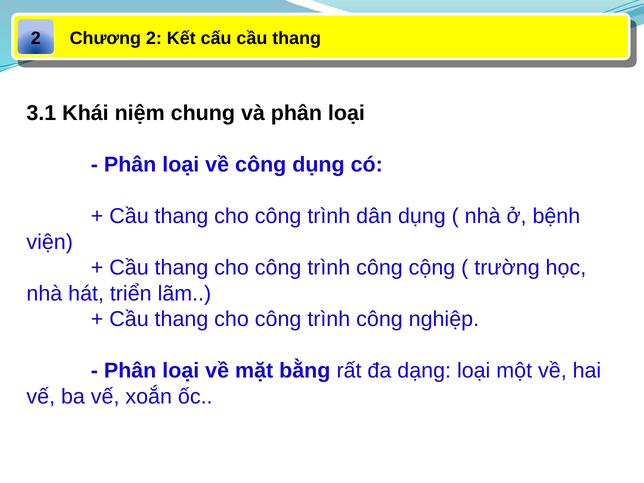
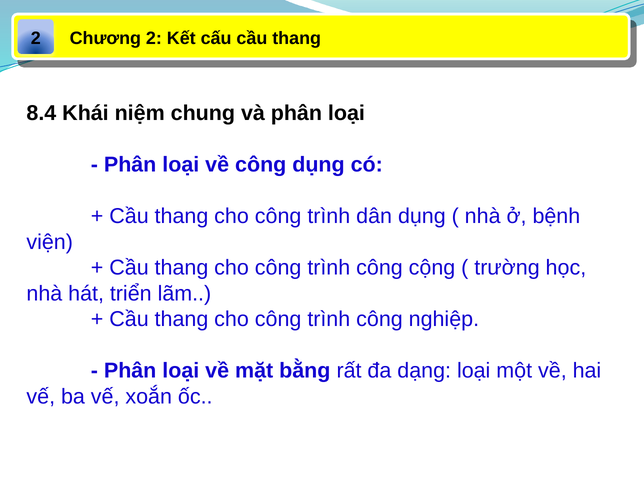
3.1: 3.1 -> 8.4
